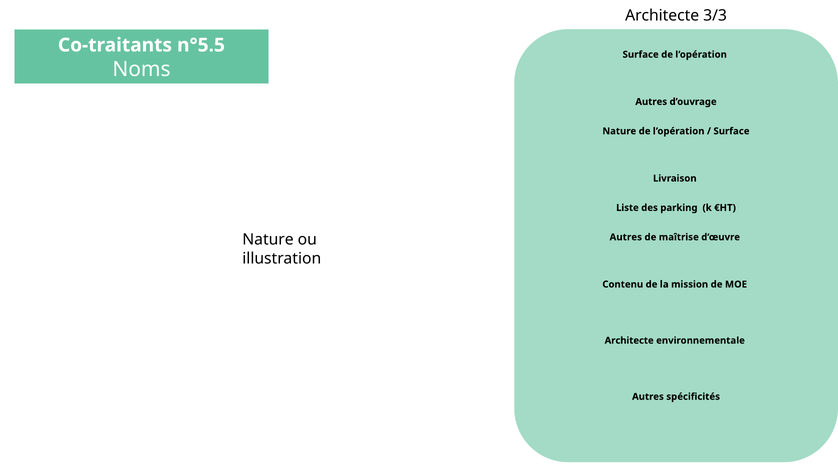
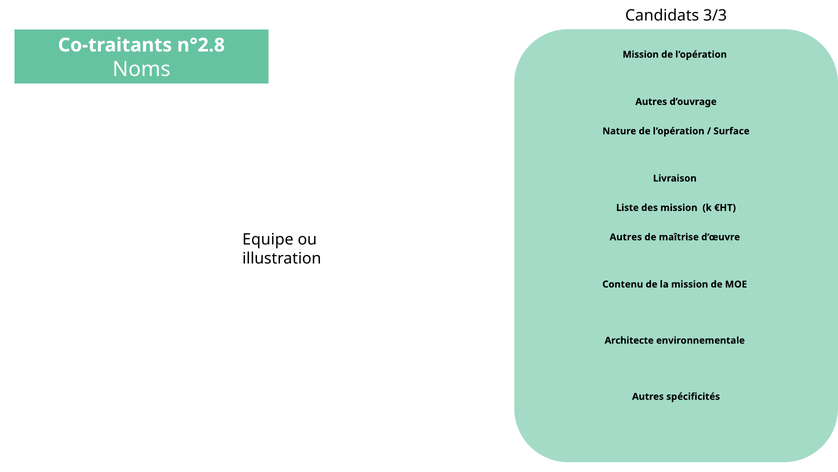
Architecte at (662, 15): Architecte -> Candidats
n°5.5: n°5.5 -> n°2.8
Surface at (641, 54): Surface -> Mission
des parking: parking -> mission
Nature at (268, 239): Nature -> Equipe
